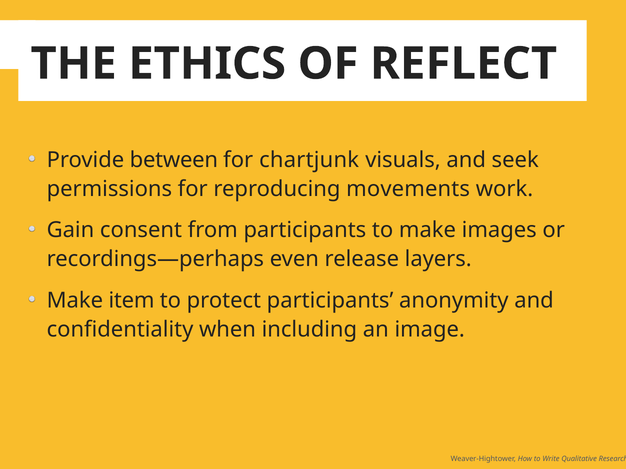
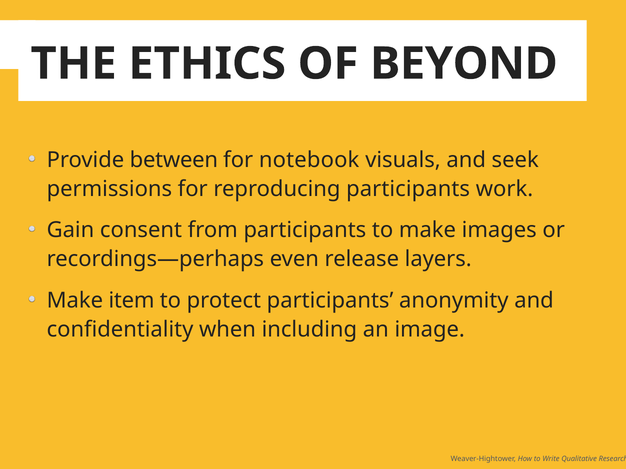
REFLECT: REFLECT -> BEYOND
chartjunk: chartjunk -> notebook
reproducing movements: movements -> participants
